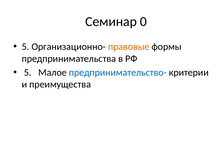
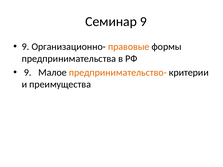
Семинар 0: 0 -> 9
5 at (26, 47): 5 -> 9
5 at (28, 73): 5 -> 9
предпринимательство- colour: blue -> orange
